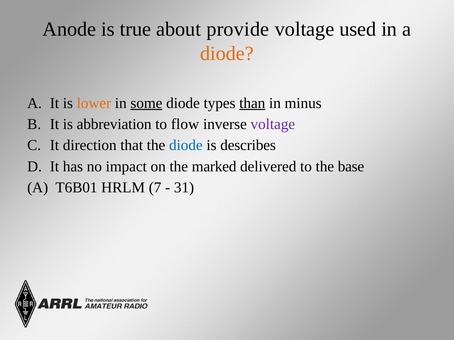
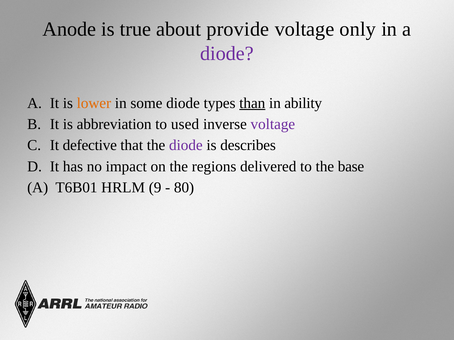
used: used -> only
diode at (227, 54) colour: orange -> purple
some underline: present -> none
minus: minus -> ability
flow: flow -> used
direction: direction -> defective
diode at (186, 146) colour: blue -> purple
marked: marked -> regions
7: 7 -> 9
31: 31 -> 80
